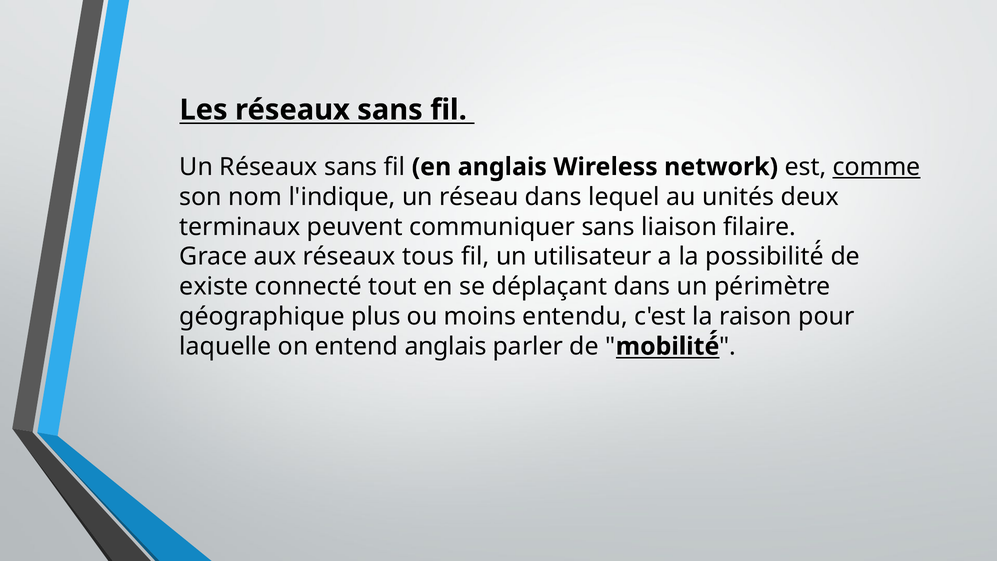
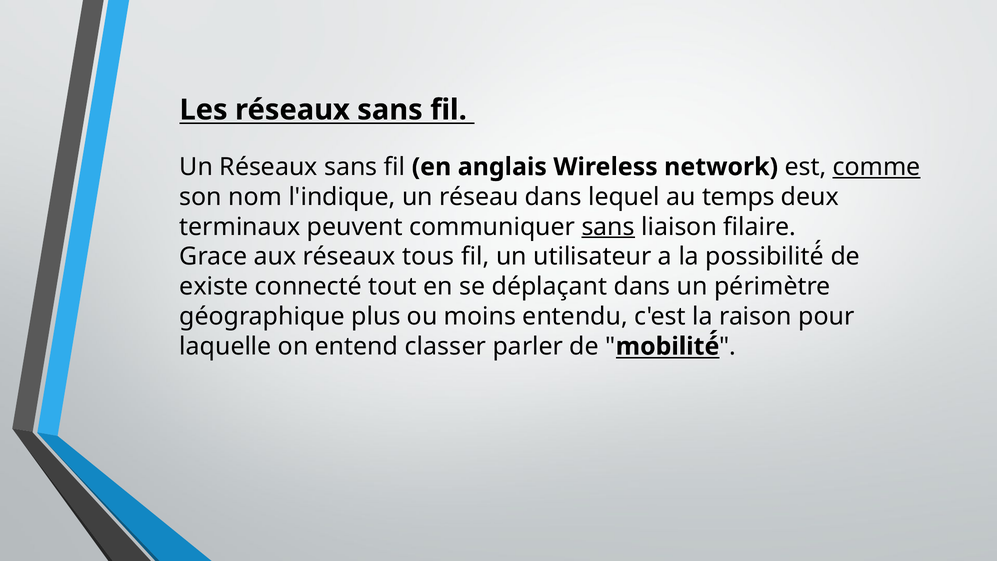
unités: unités -> temps
sans at (608, 227) underline: none -> present
entend anglais: anglais -> classer
